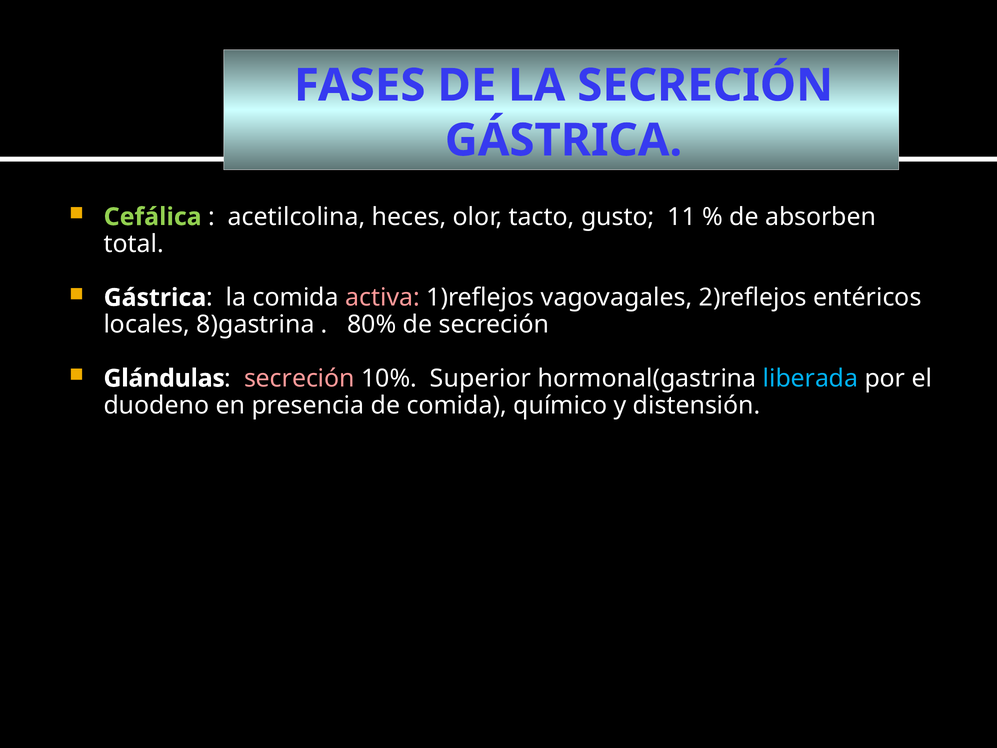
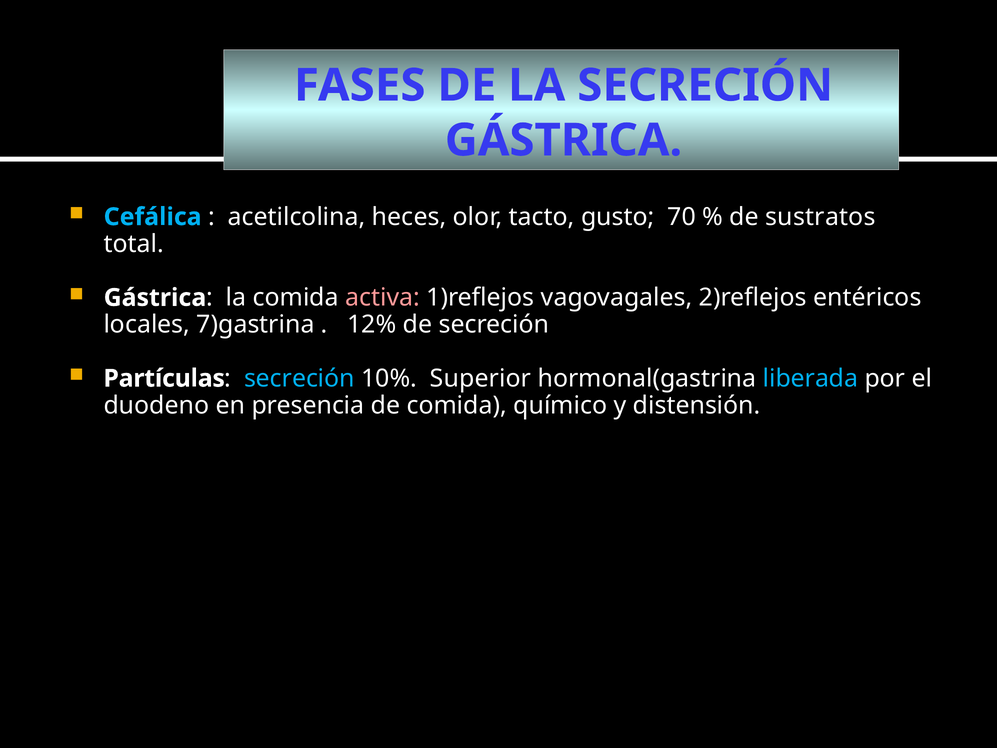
Cefálica colour: light green -> light blue
11: 11 -> 70
absorben: absorben -> sustratos
8)gastrina: 8)gastrina -> 7)gastrina
80%: 80% -> 12%
Glándulas: Glándulas -> Partículas
secreción at (299, 378) colour: pink -> light blue
